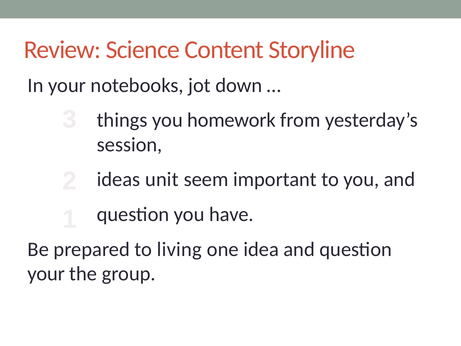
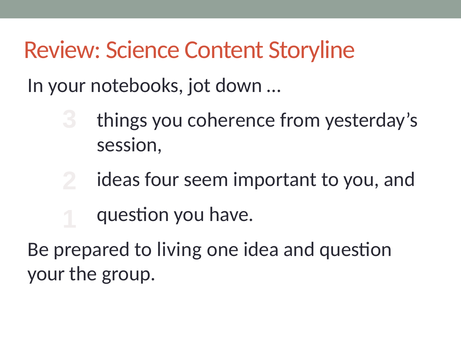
homework: homework -> coherence
unit: unit -> four
